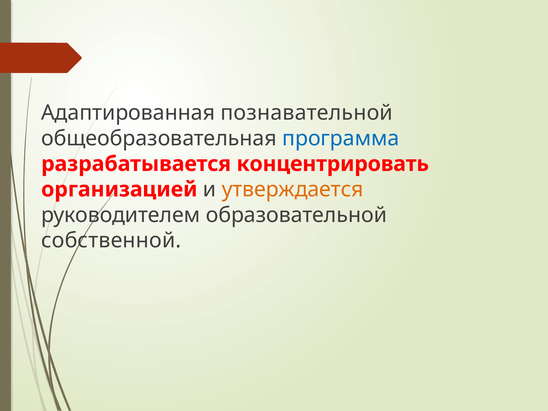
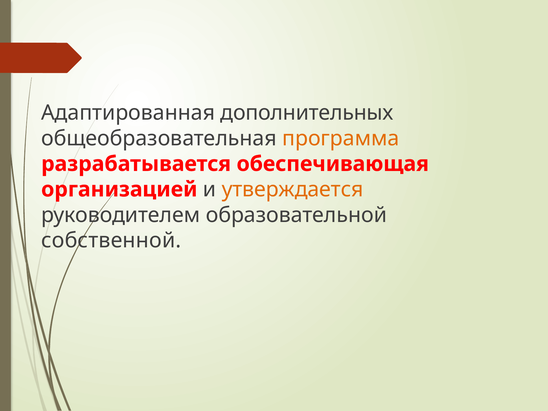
познавательной: познавательной -> дополнительных
программа colour: blue -> orange
концентрировать: концентрировать -> обеспечивающая
